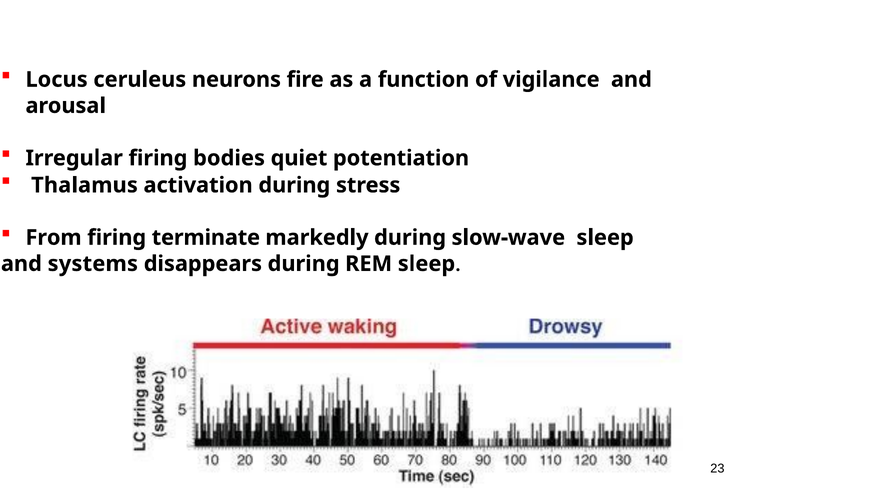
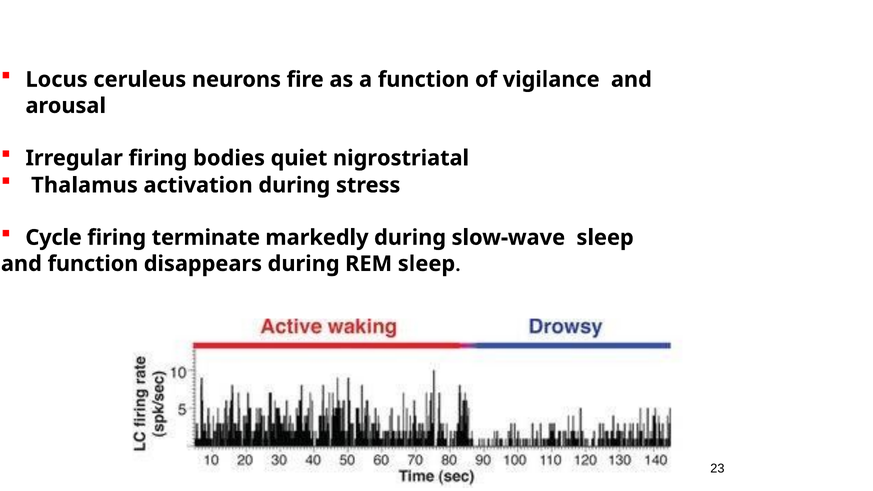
potentiation: potentiation -> nigrostriatal
From: From -> Cycle
and systems: systems -> function
